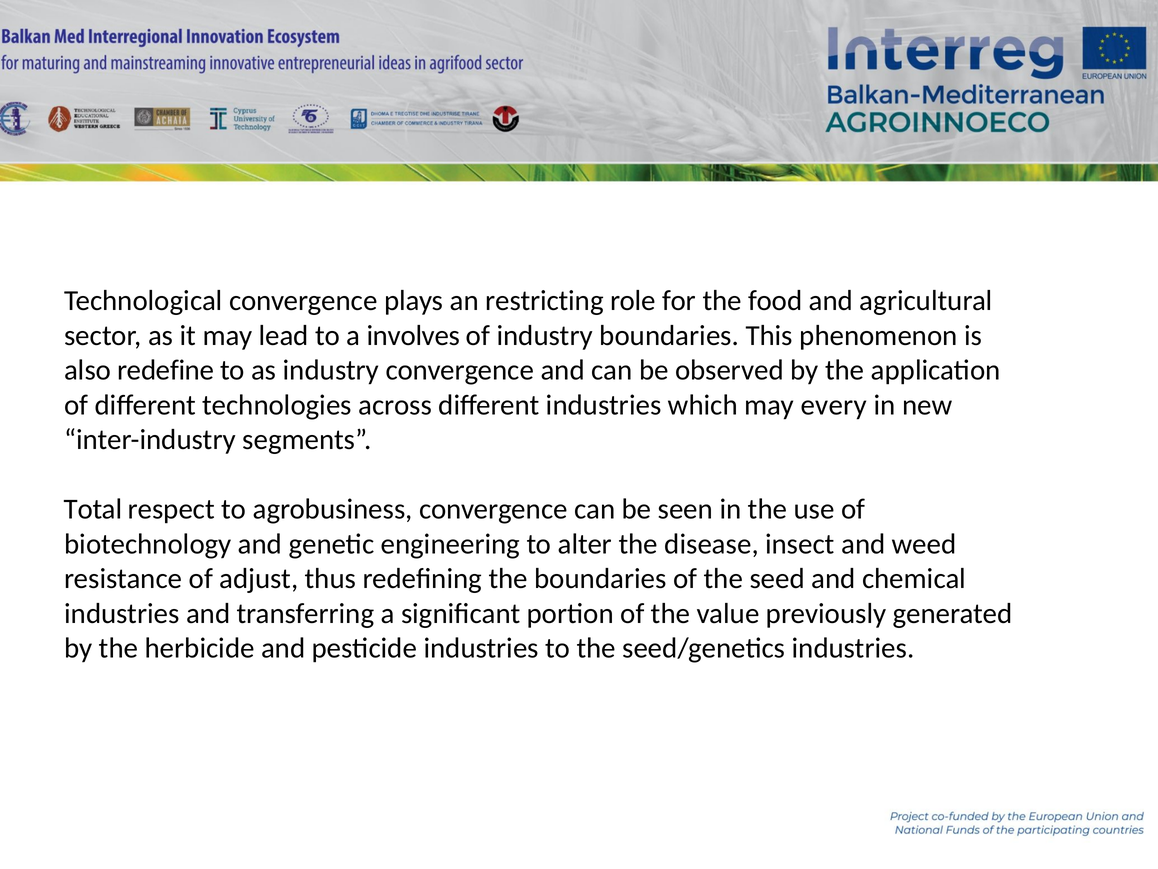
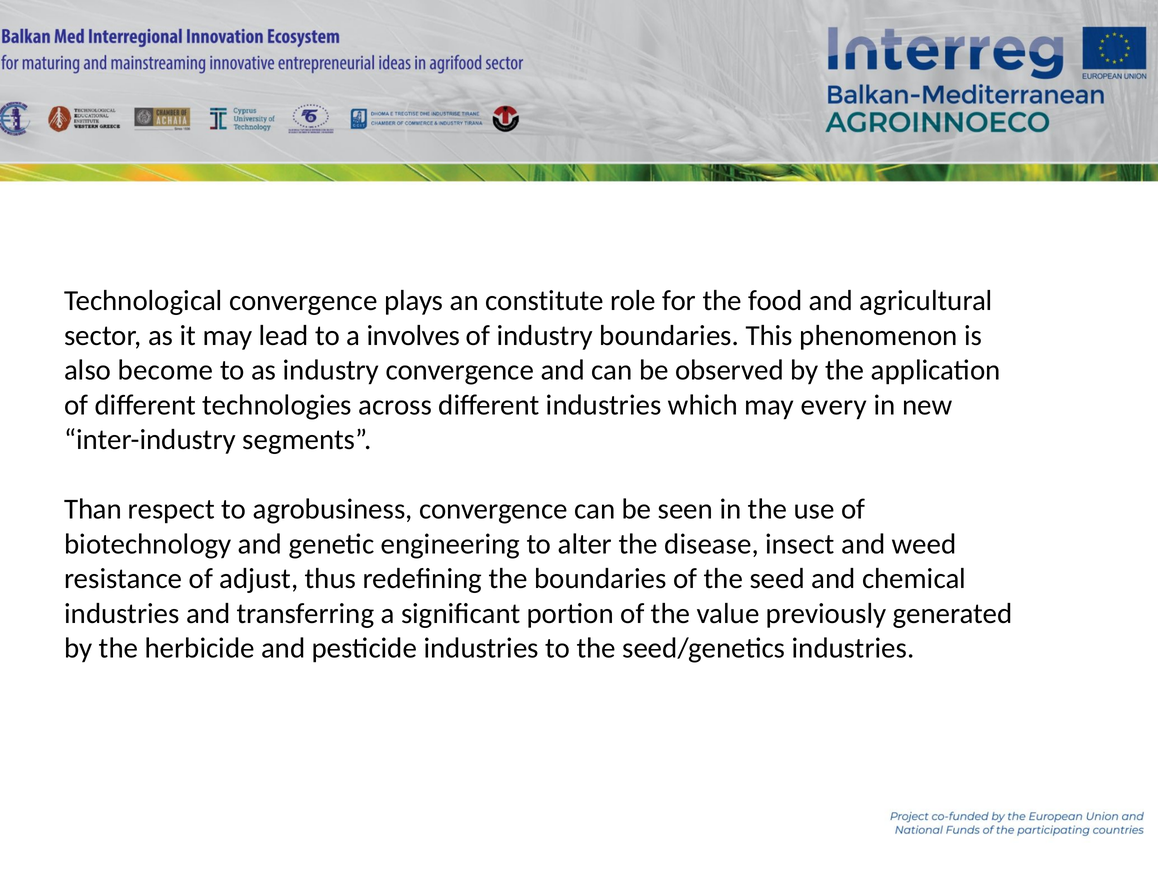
restricting: restricting -> constitute
redefine: redefine -> become
Total: Total -> Than
